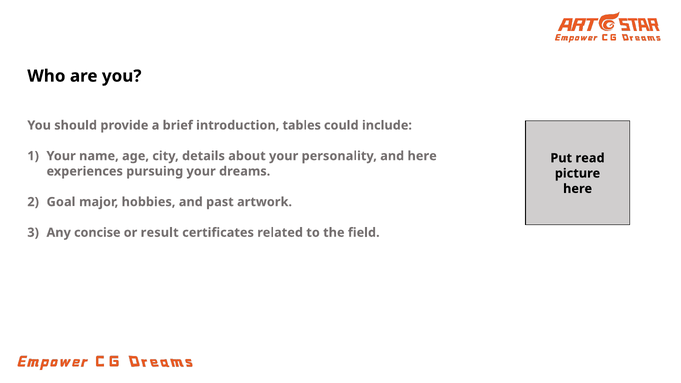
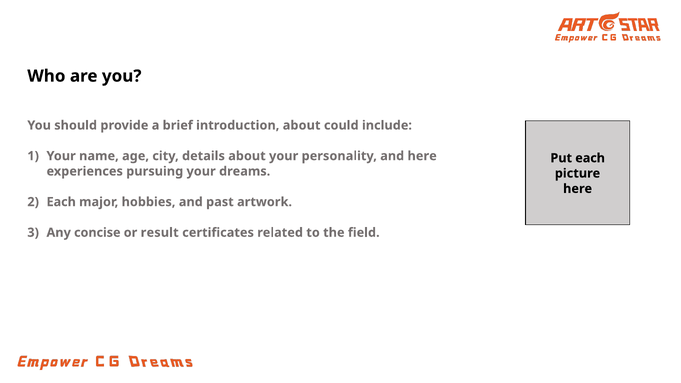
introduction tables: tables -> about
Put read: read -> each
Goal at (61, 202): Goal -> Each
